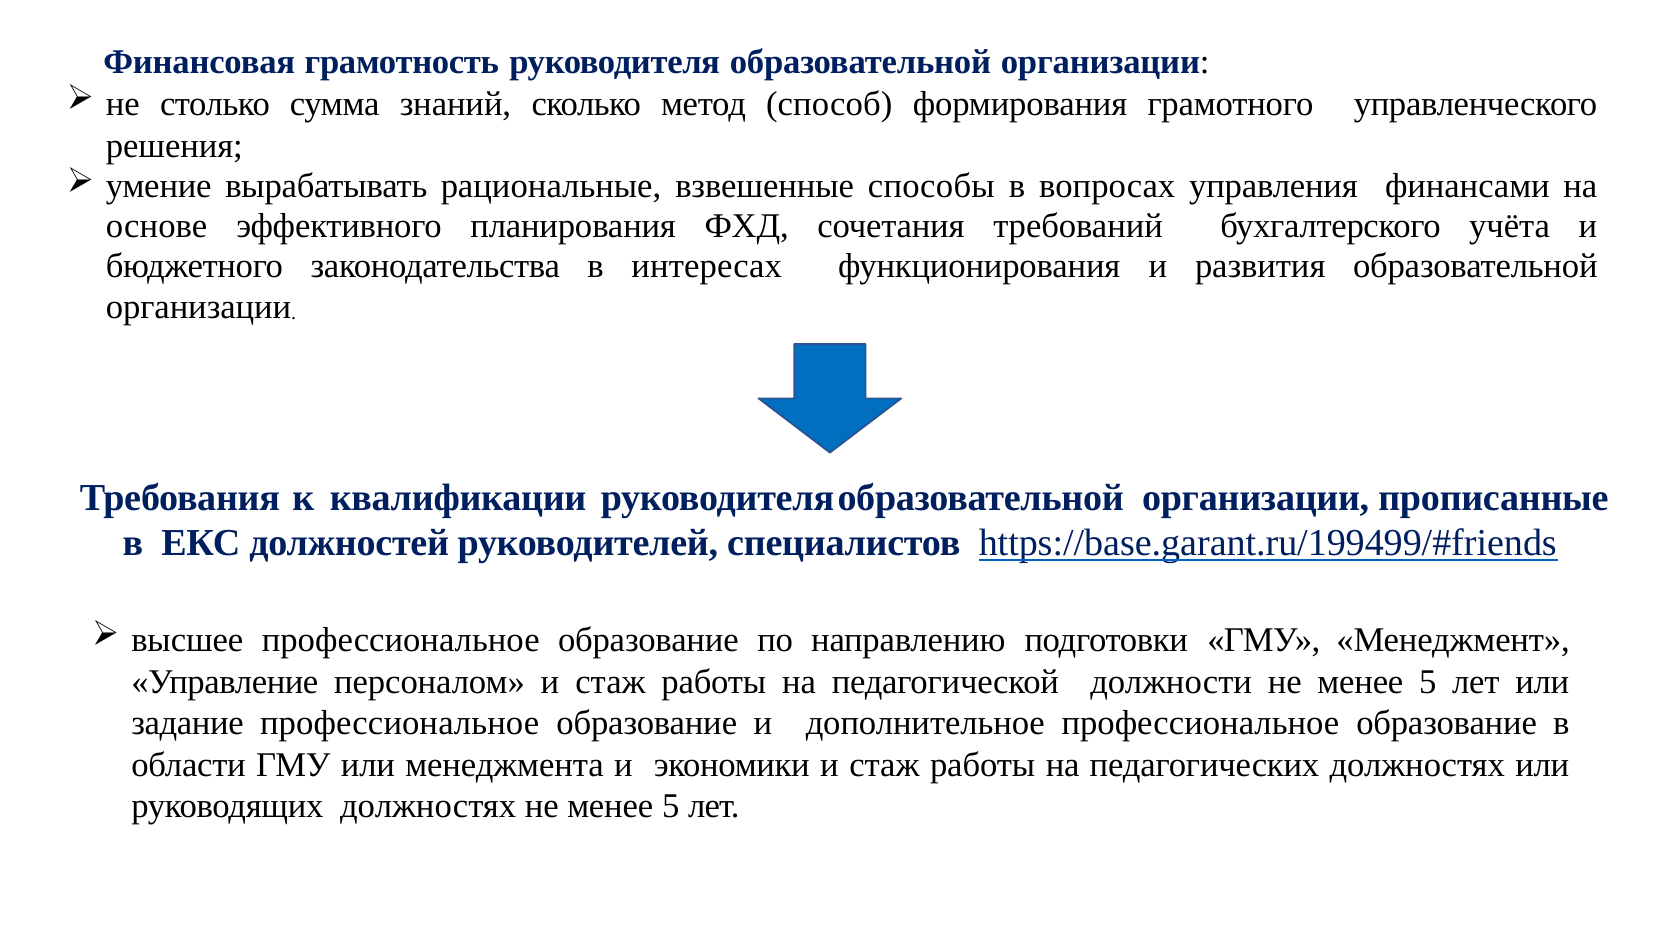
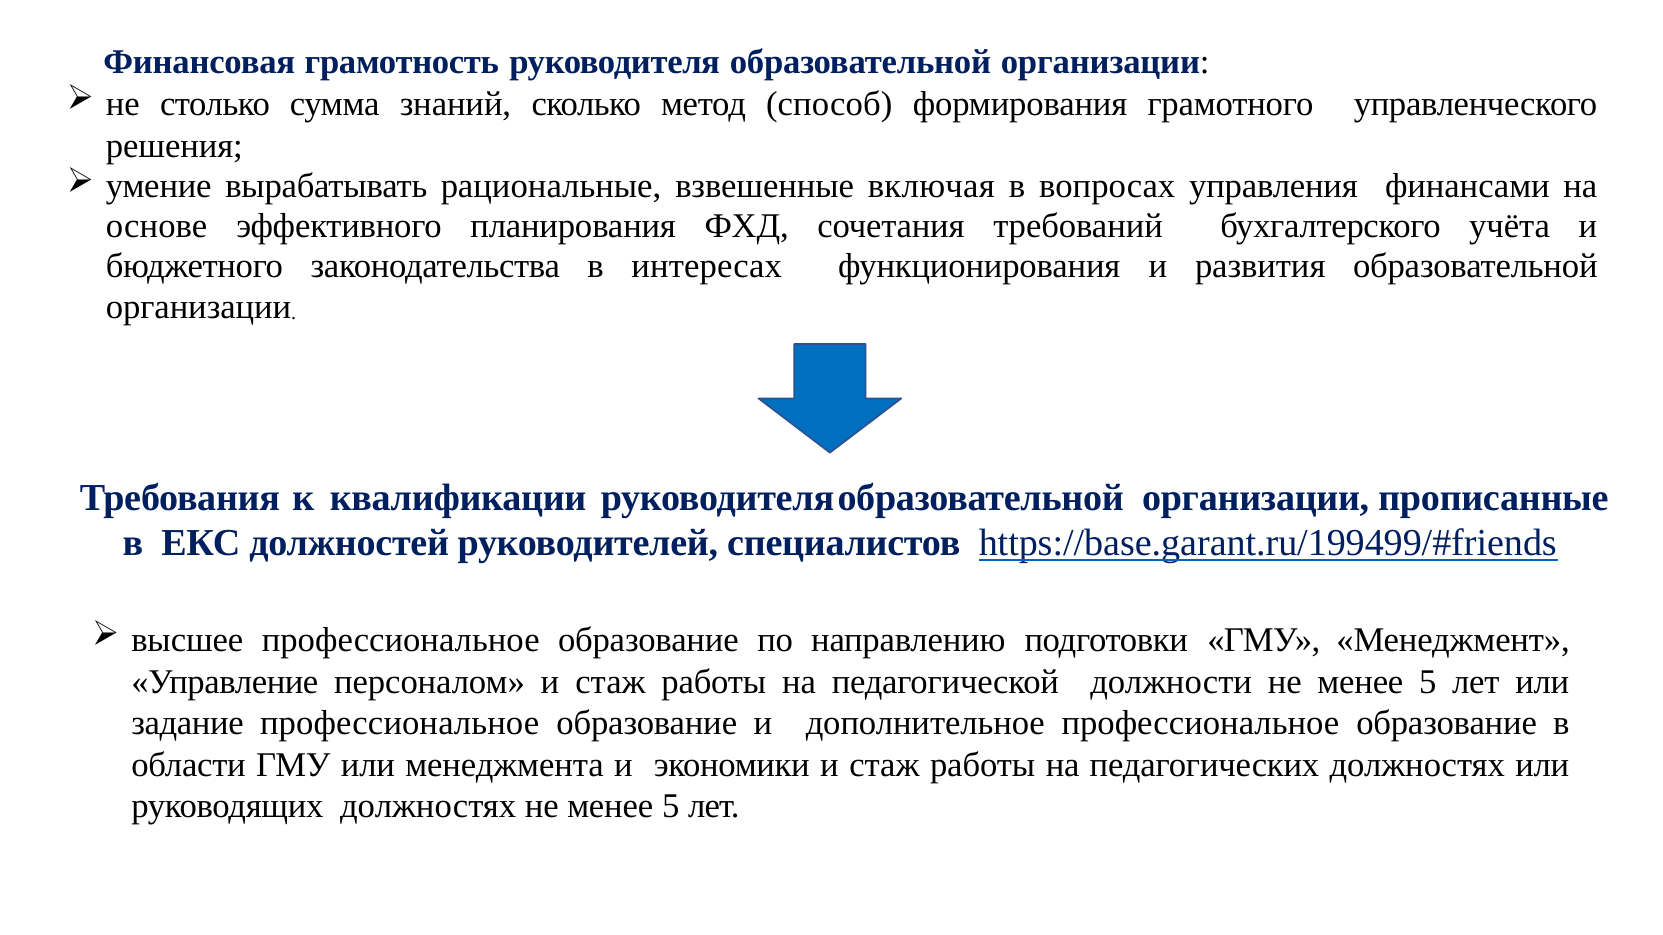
способы: способы -> включая
